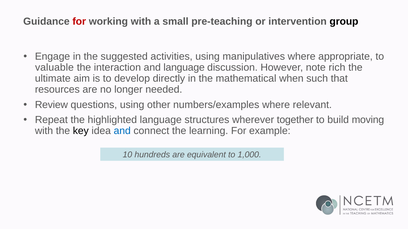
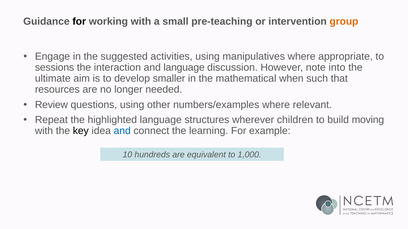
for at (79, 21) colour: red -> black
group colour: black -> orange
valuable: valuable -> sessions
rich: rich -> into
directly: directly -> smaller
together: together -> children
